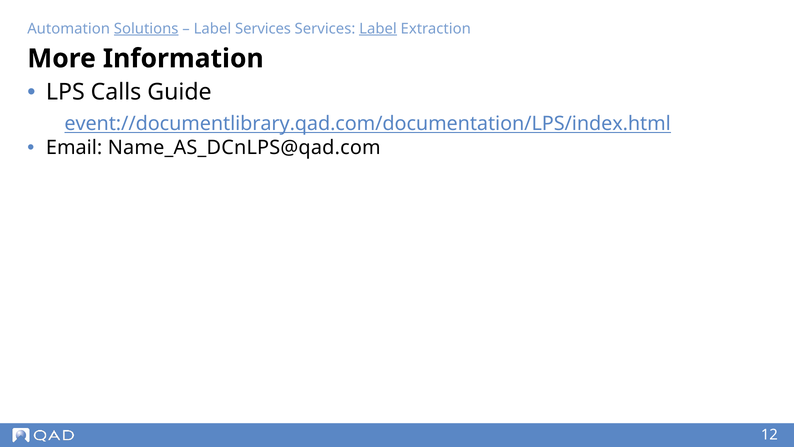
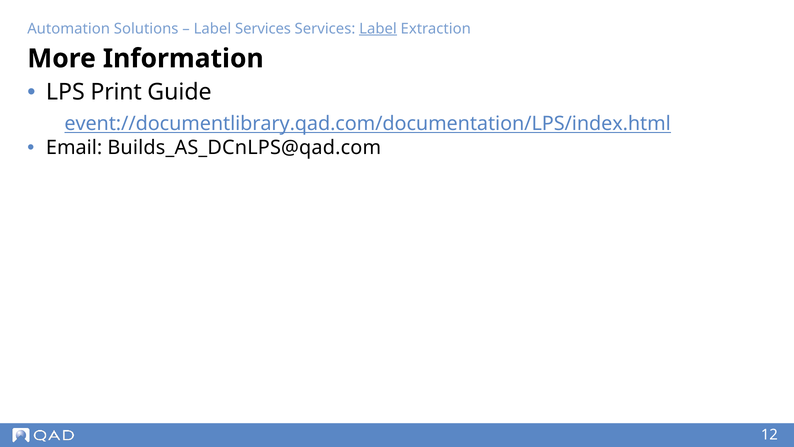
Solutions underline: present -> none
Calls: Calls -> Print
Name_AS_DCnLPS@qad.com: Name_AS_DCnLPS@qad.com -> Builds_AS_DCnLPS@qad.com
